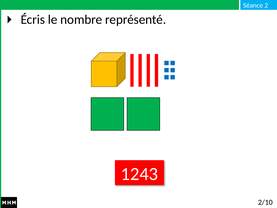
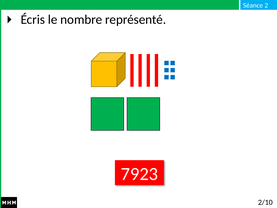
1243: 1243 -> 7923
